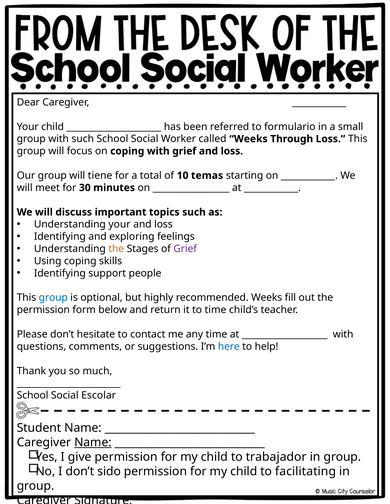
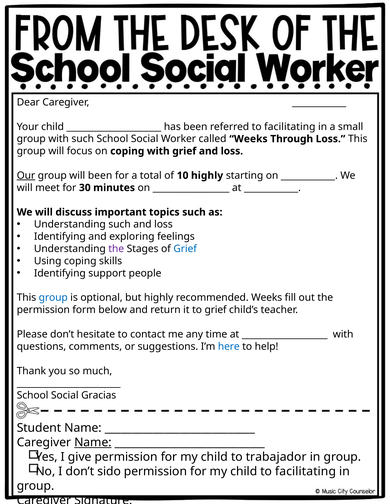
referred to formulario: formulario -> facilitating
Our underline: none -> present
will tiene: tiene -> been
10 temas: temas -> highly
Understanding your: your -> such
the at (116, 249) colour: orange -> purple
Grief at (185, 249) colour: purple -> blue
to time: time -> grief
Escolar: Escolar -> Gracias
